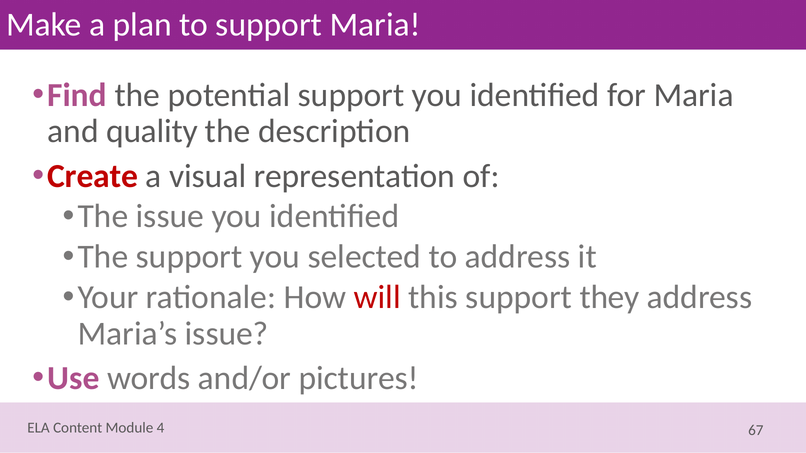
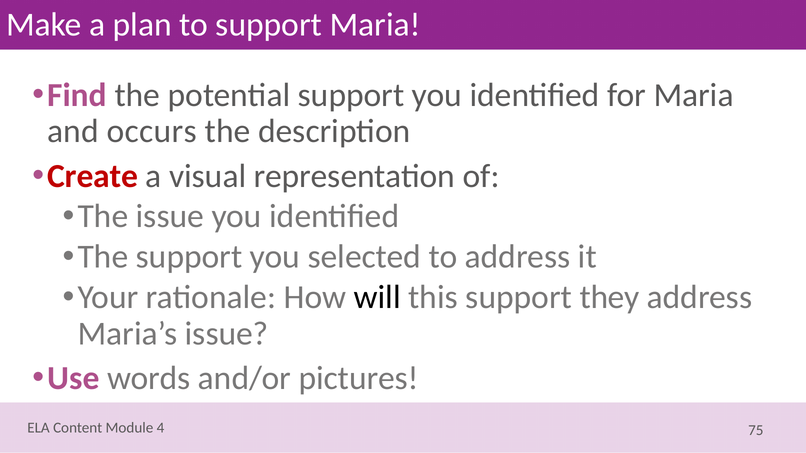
quality: quality -> occurs
will colour: red -> black
67: 67 -> 75
